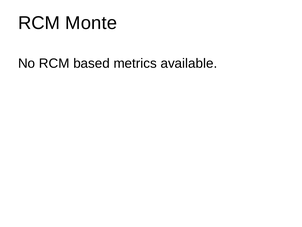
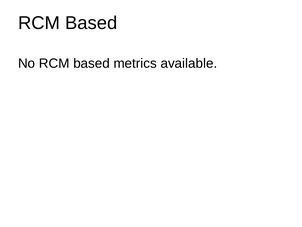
Monte at (91, 23): Monte -> Based
